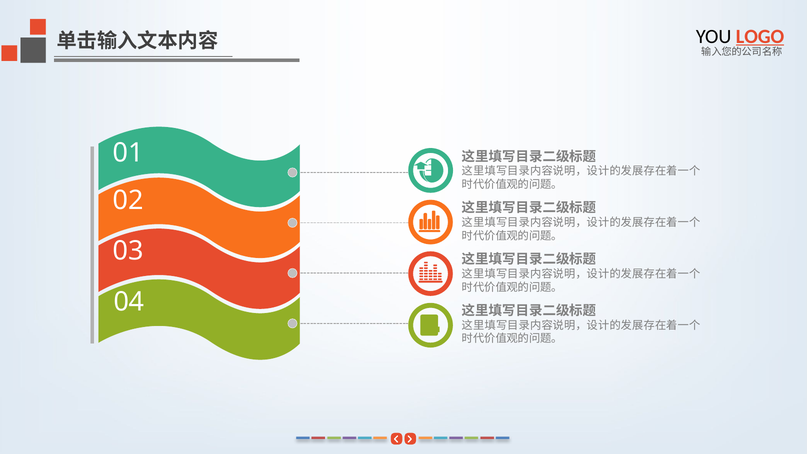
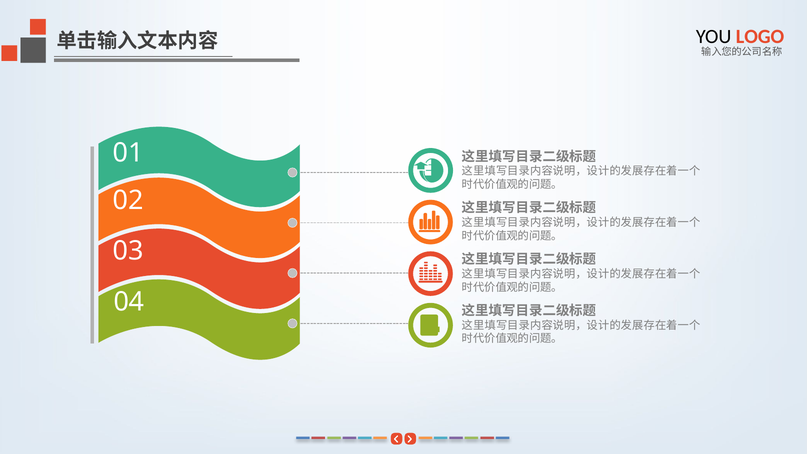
LOGO underline: present -> none
